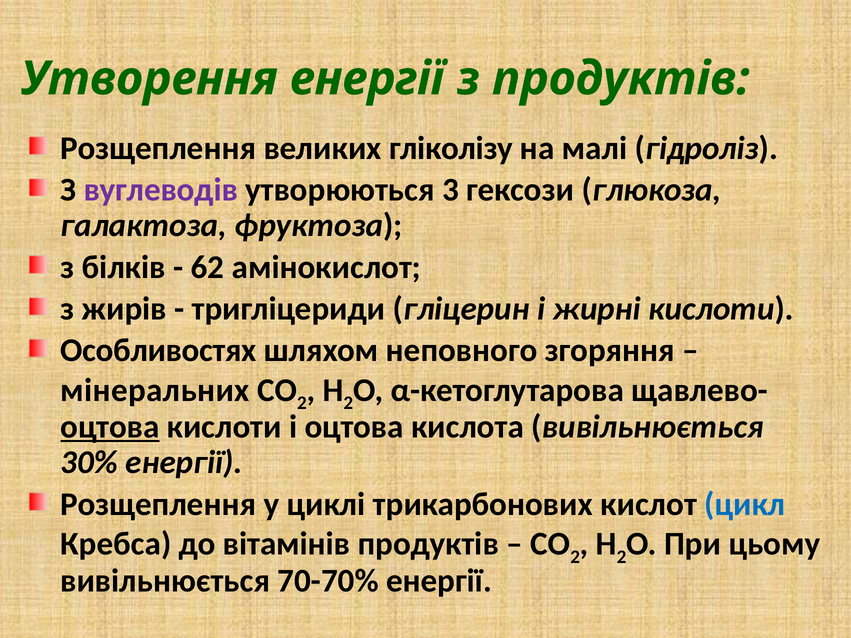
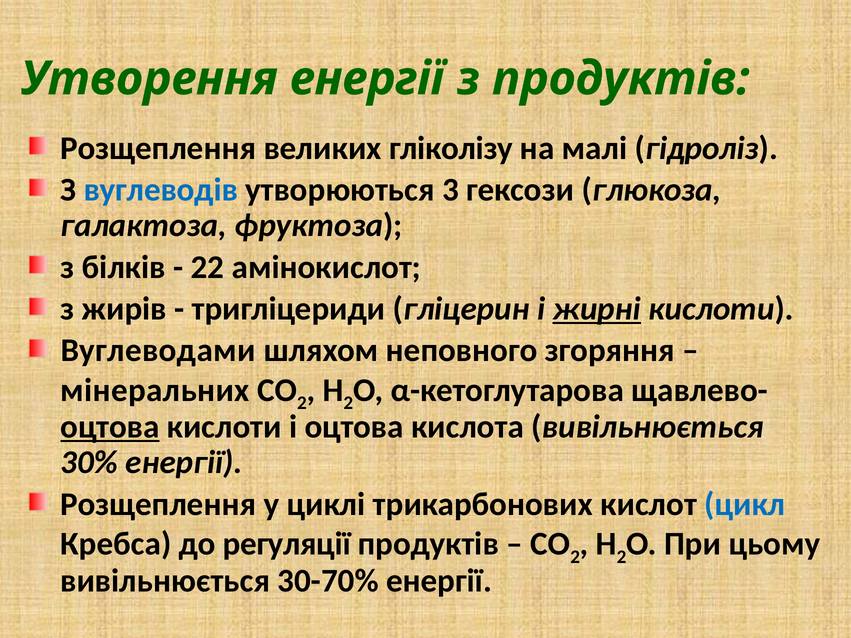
вуглеводів colour: purple -> blue
62: 62 -> 22
жирні underline: none -> present
Особливостях: Особливостях -> Вуглеводами
вітамінів: вітамінів -> регуляції
70-70%: 70-70% -> 30-70%
